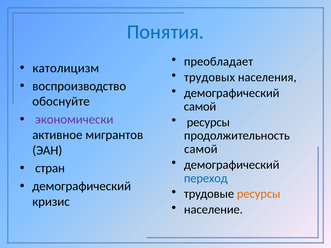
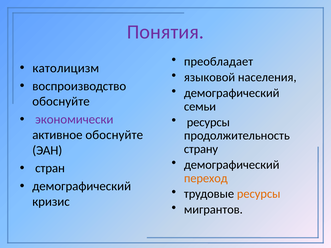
Понятия colour: blue -> purple
трудовых: трудовых -> языковой
самой at (200, 107): самой -> семьи
активное мигрантов: мигрантов -> обоснуйте
самой at (201, 149): самой -> страну
переход colour: blue -> orange
население: население -> мигрантов
